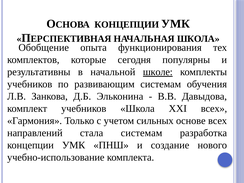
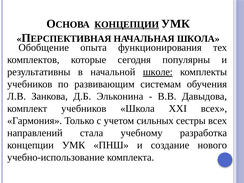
КОНЦЕПЦИИ at (127, 25) underline: none -> present
основе: основе -> сестры
стала системам: системам -> учебному
